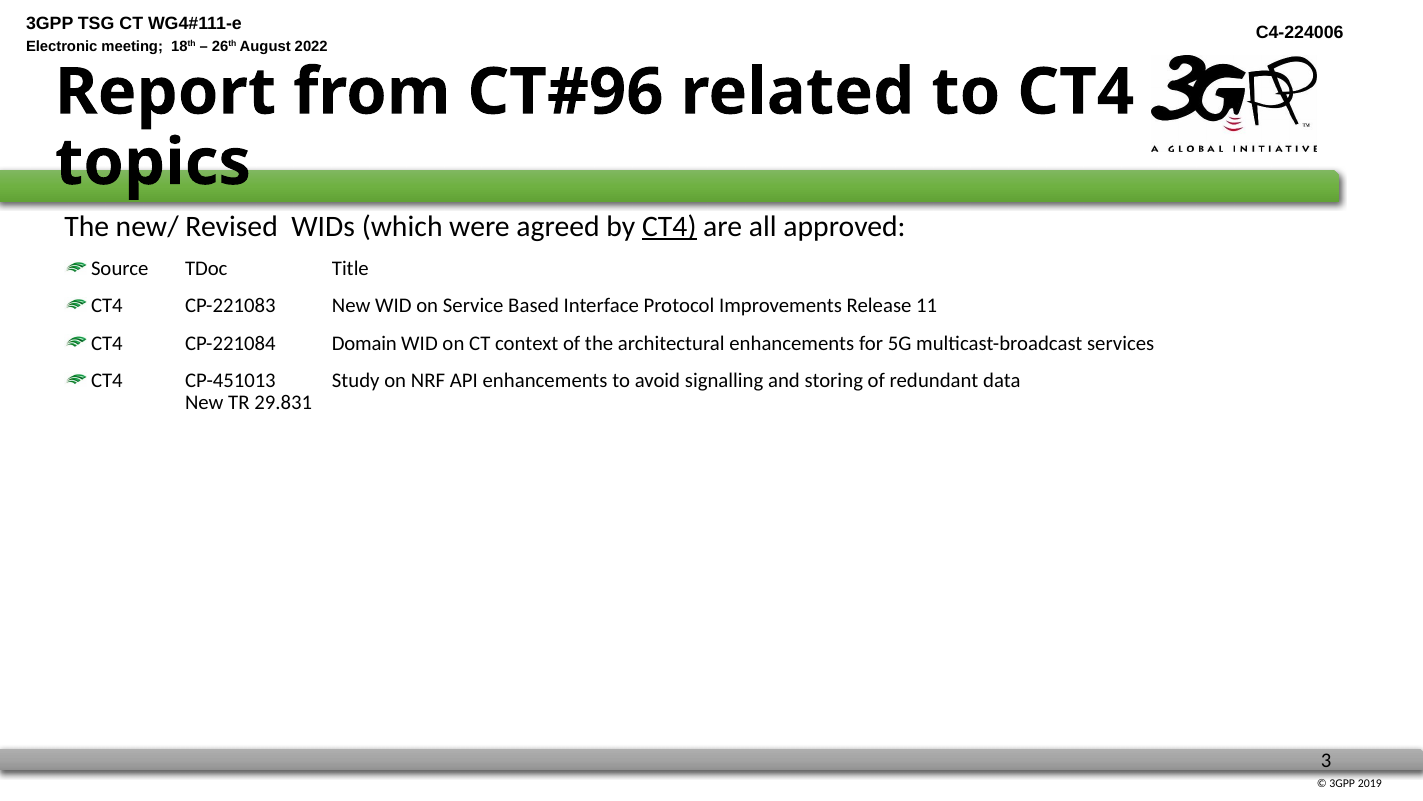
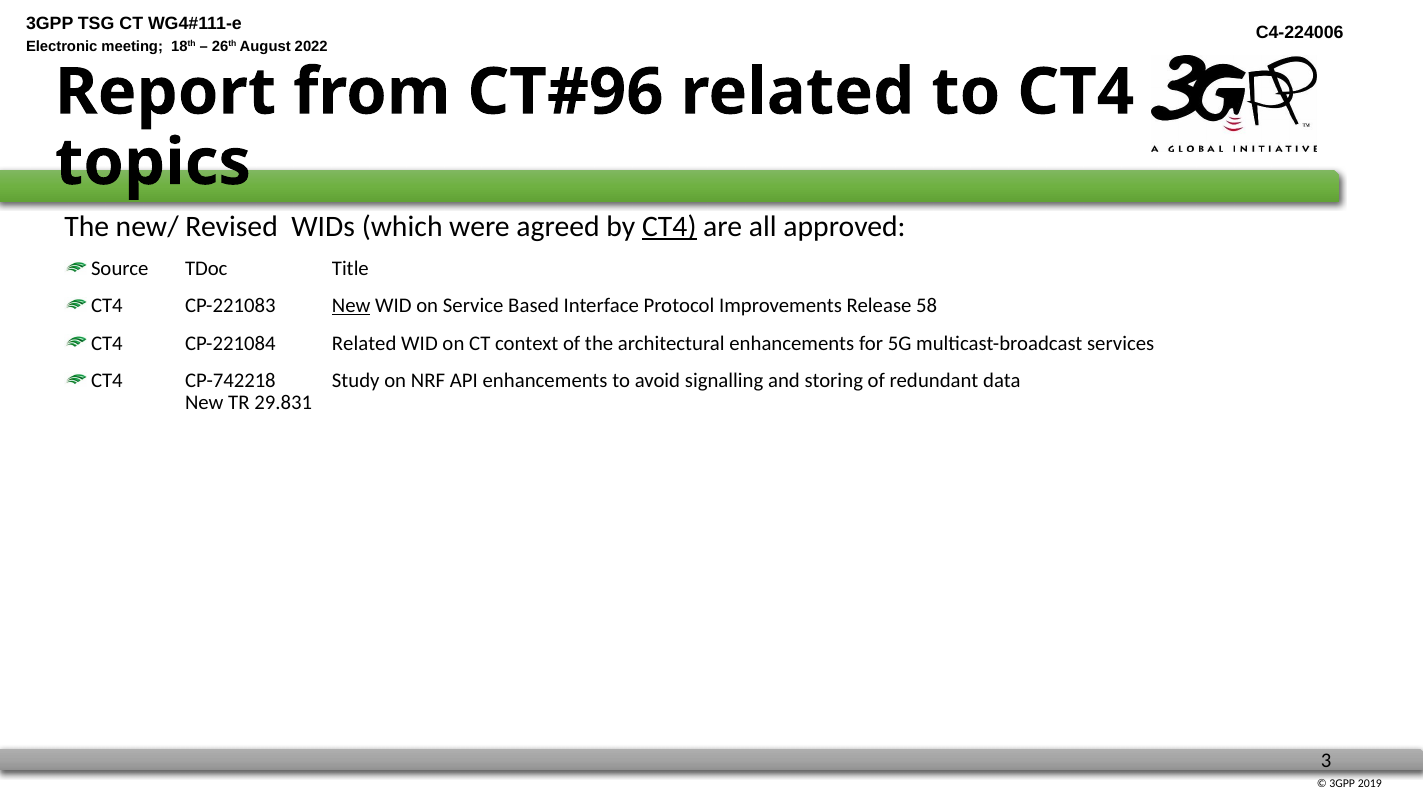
New at (351, 306) underline: none -> present
11: 11 -> 58
CP-221084 Domain: Domain -> Related
CP-451013: CP-451013 -> CP-742218
